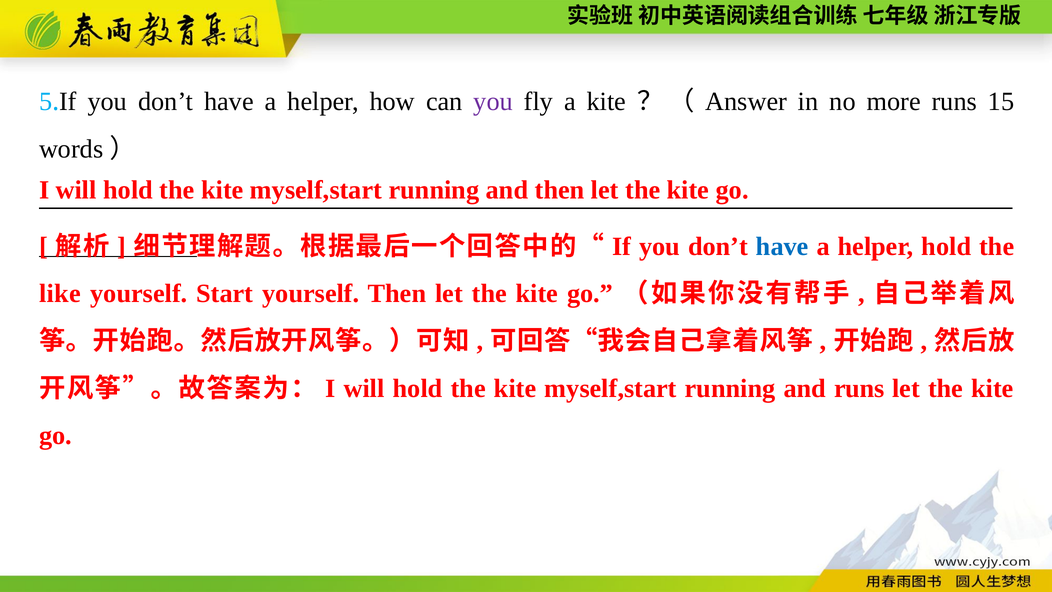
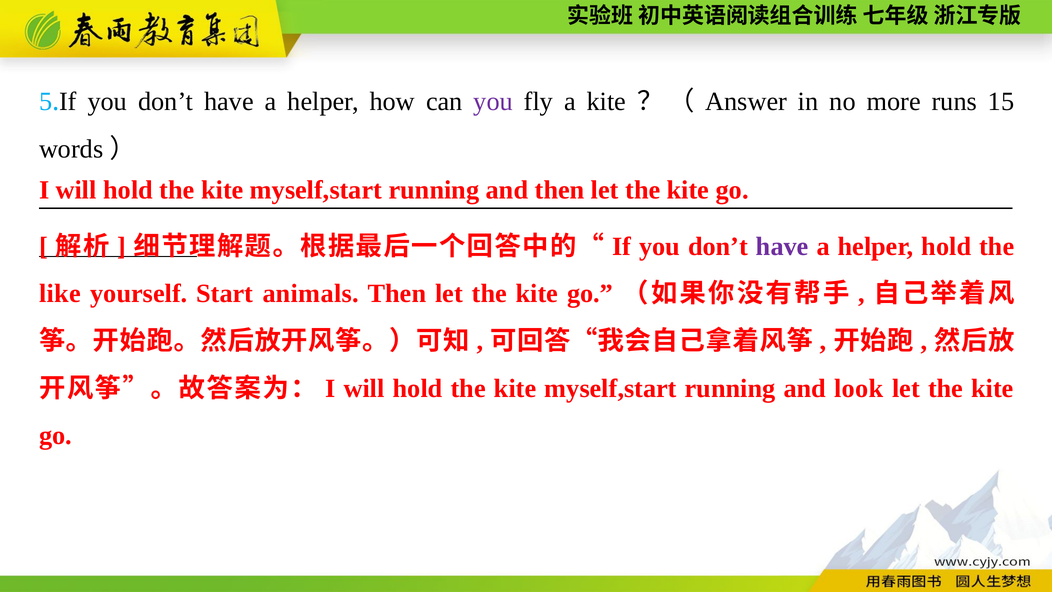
have at (782, 246) colour: blue -> purple
Start yourself: yourself -> animals
and runs: runs -> look
